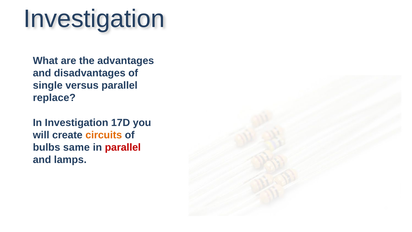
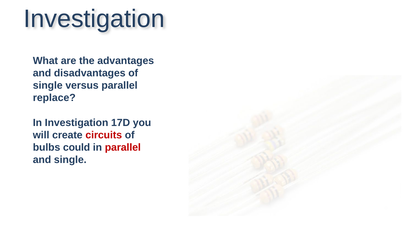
circuits colour: orange -> red
same: same -> could
and lamps: lamps -> single
